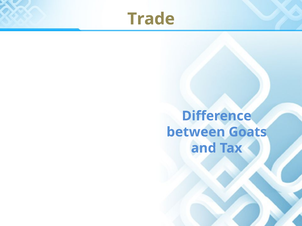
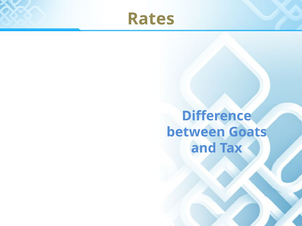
Trade: Trade -> Rates
